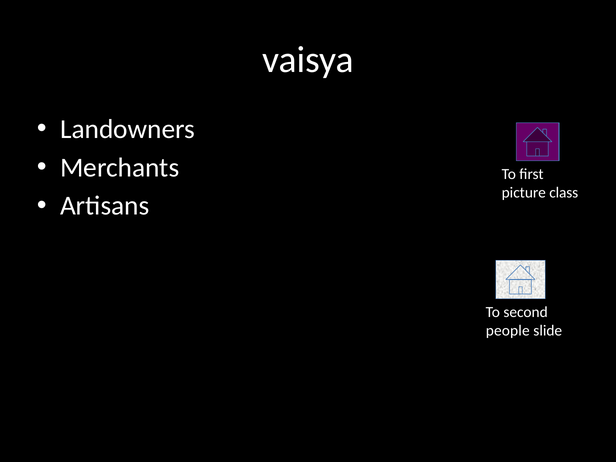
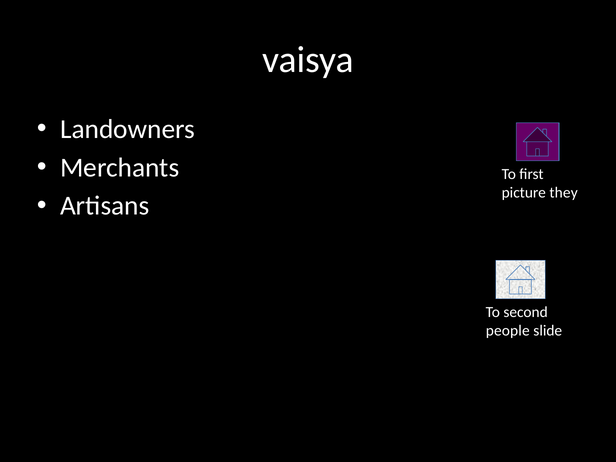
class: class -> they
